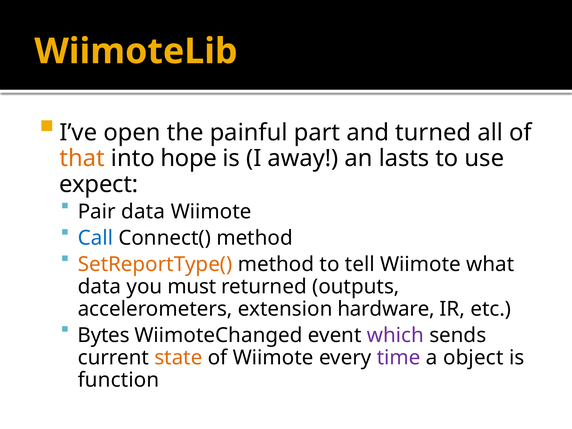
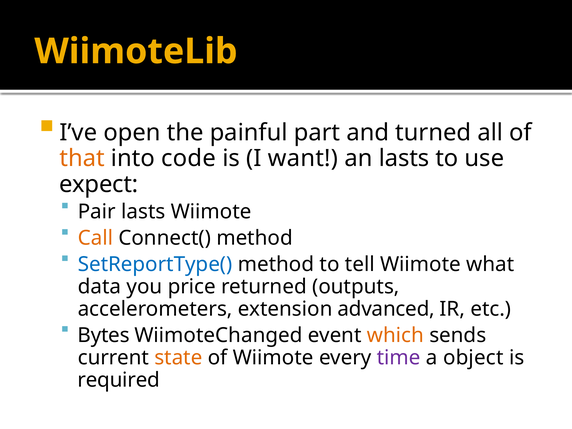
hope: hope -> code
away: away -> want
Pair data: data -> lasts
Call colour: blue -> orange
SetReportType( colour: orange -> blue
must: must -> price
hardware: hardware -> advanced
which colour: purple -> orange
function: function -> required
